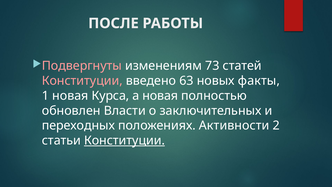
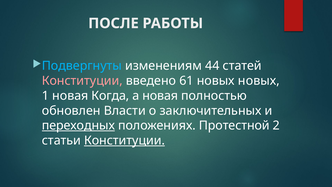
Подвергнуты colour: pink -> light blue
73: 73 -> 44
63: 63 -> 61
новых факты: факты -> новых
Курса: Курса -> Когда
переходных underline: none -> present
Активности: Активности -> Протестной
